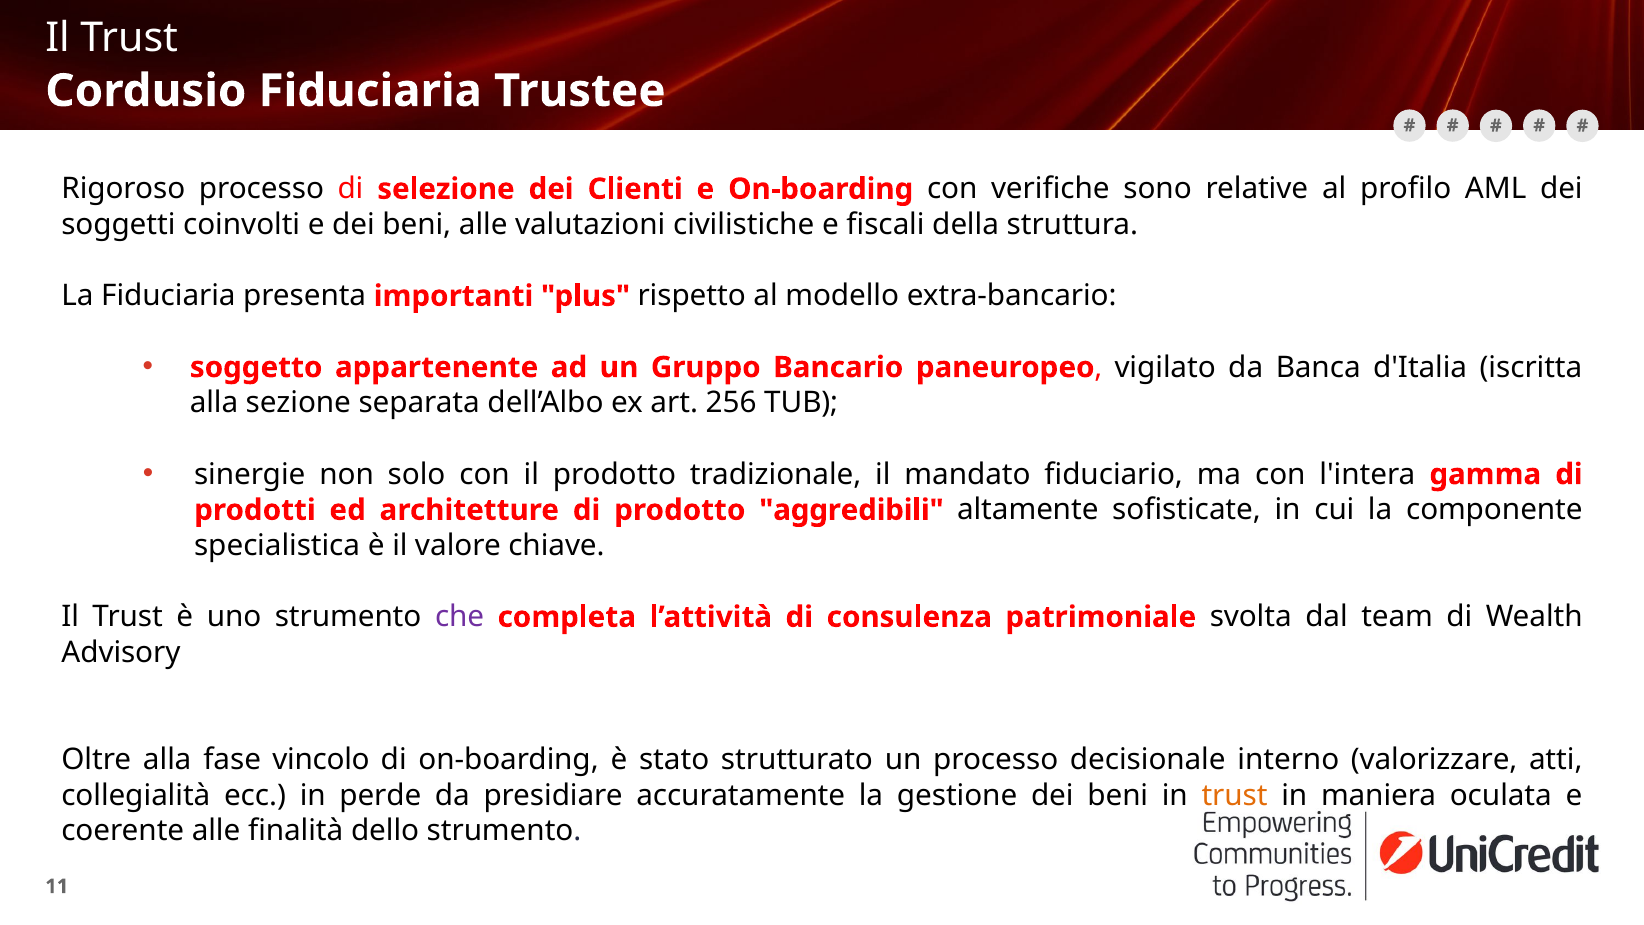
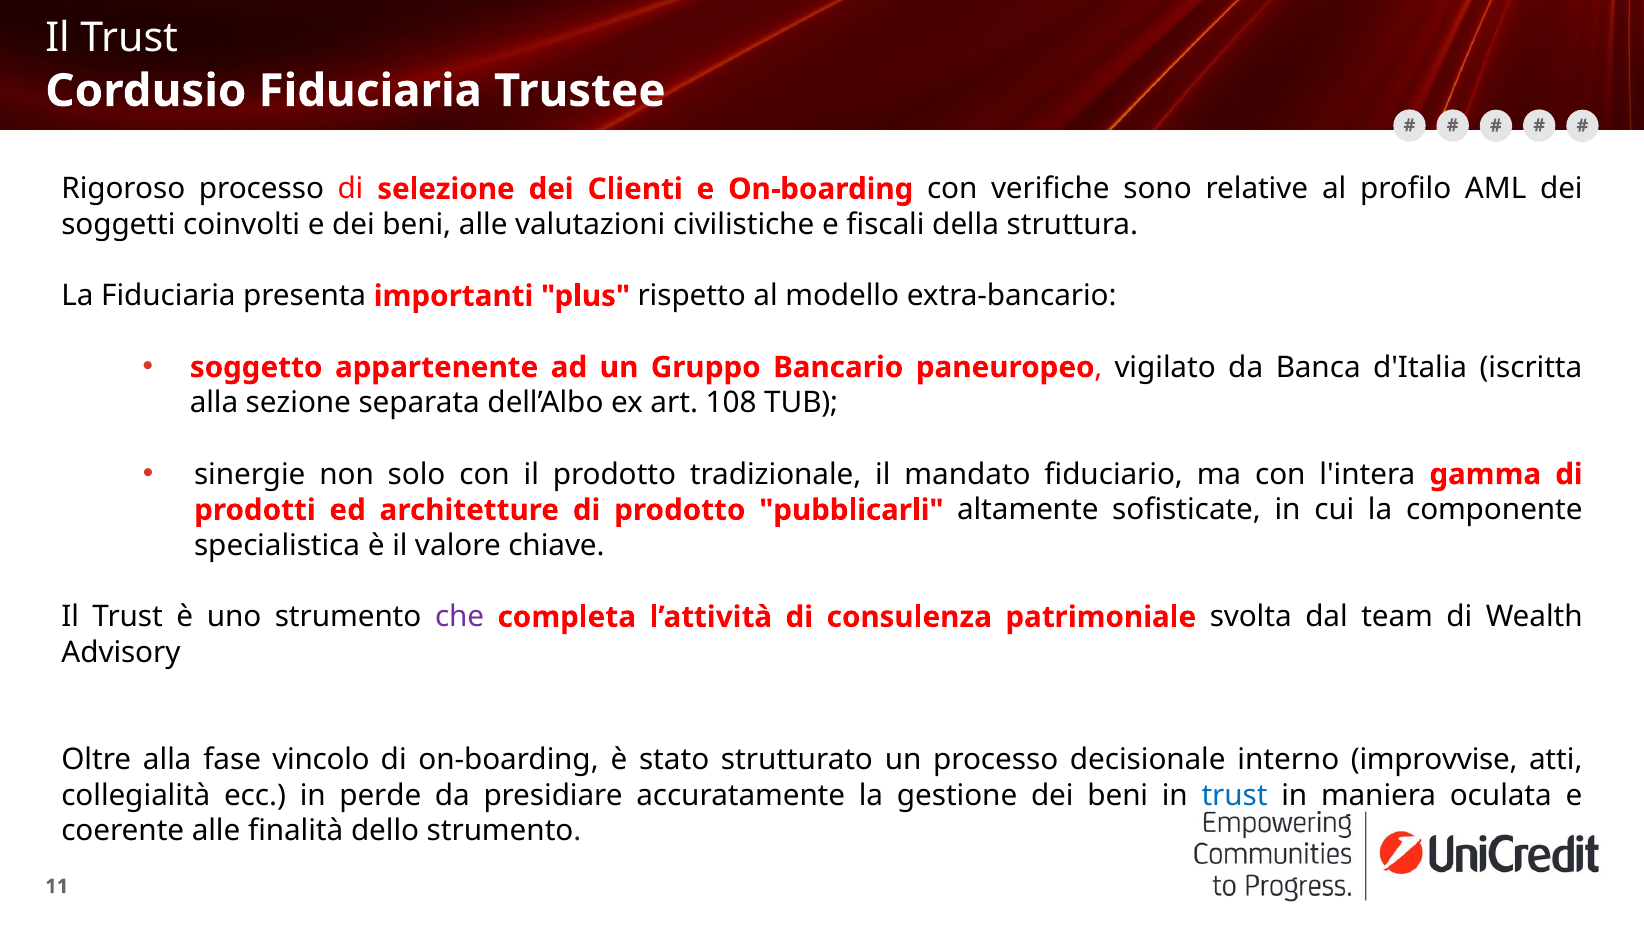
256: 256 -> 108
aggredibili: aggredibili -> pubblicarli
valorizzare: valorizzare -> improvvise
trust at (1235, 795) colour: orange -> blue
